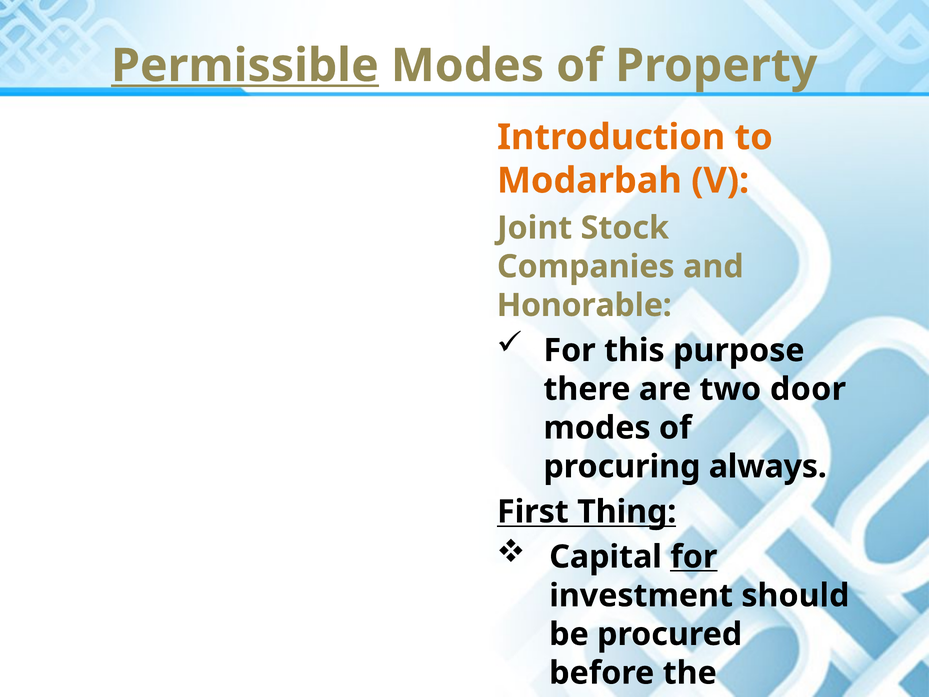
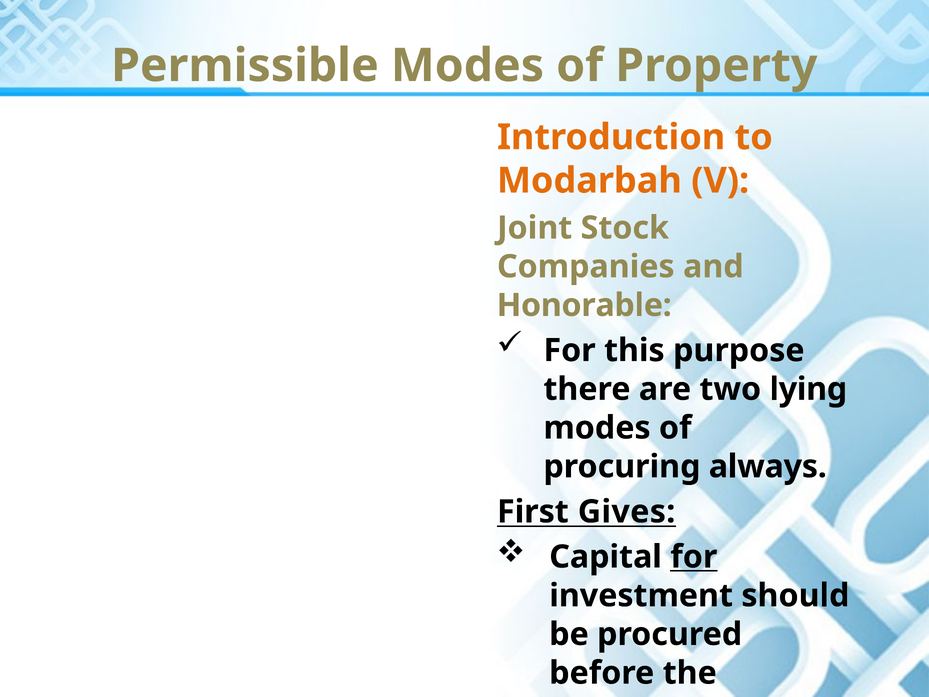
Permissible underline: present -> none
door: door -> lying
Thing: Thing -> Gives
